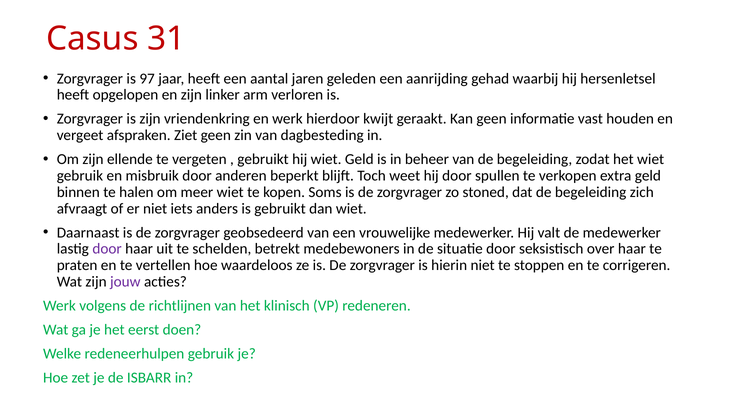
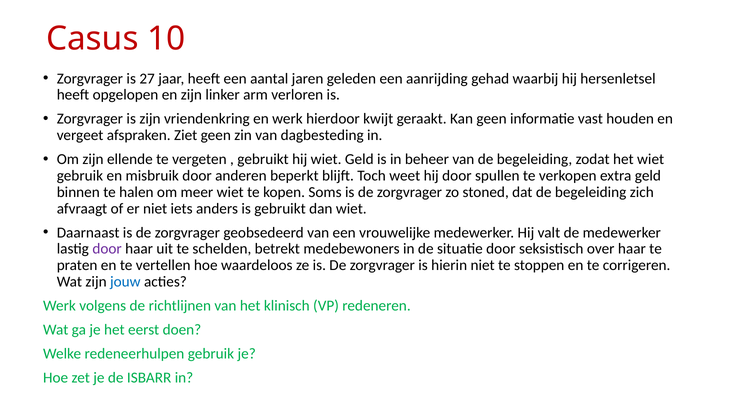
31: 31 -> 10
97: 97 -> 27
jouw colour: purple -> blue
